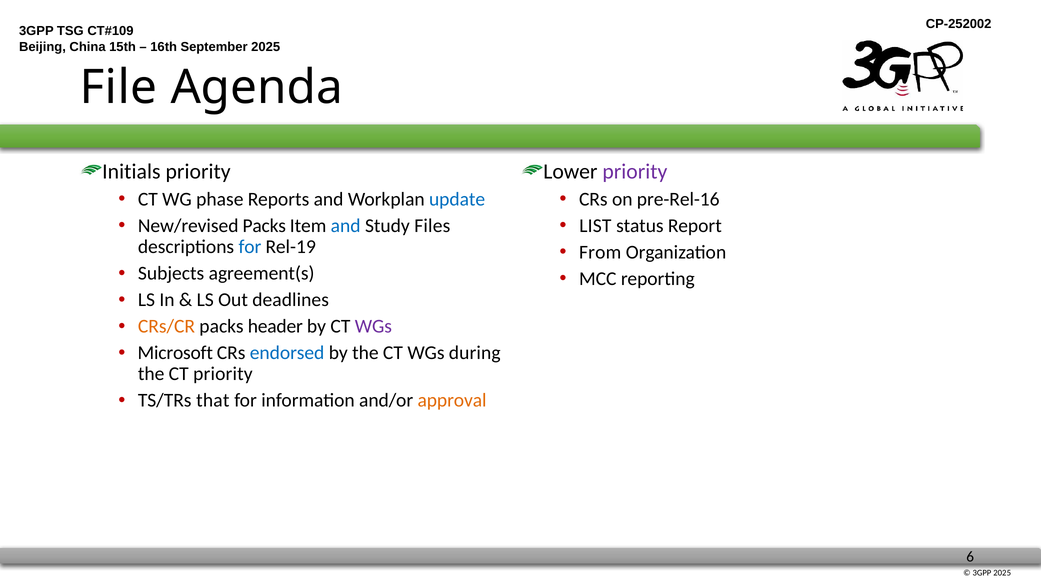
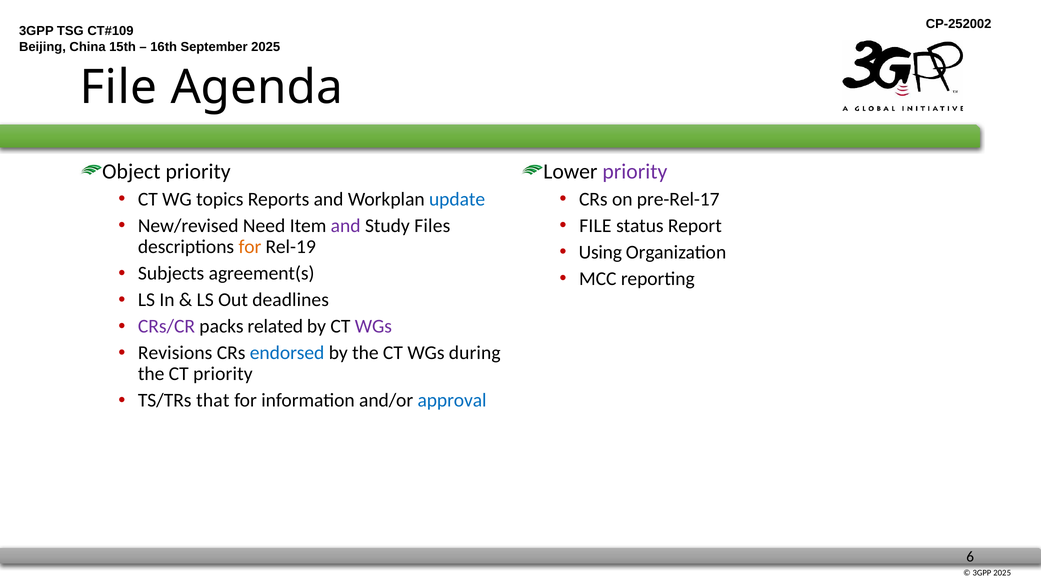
Initials: Initials -> Object
phase: phase -> topics
pre-Rel-16: pre-Rel-16 -> pre-Rel-17
New/revised Packs: Packs -> Need
and at (346, 226) colour: blue -> purple
LIST at (595, 226): LIST -> FILE
for at (250, 247) colour: blue -> orange
From: From -> Using
CRs/CR colour: orange -> purple
header: header -> related
Microsoft: Microsoft -> Revisions
approval colour: orange -> blue
